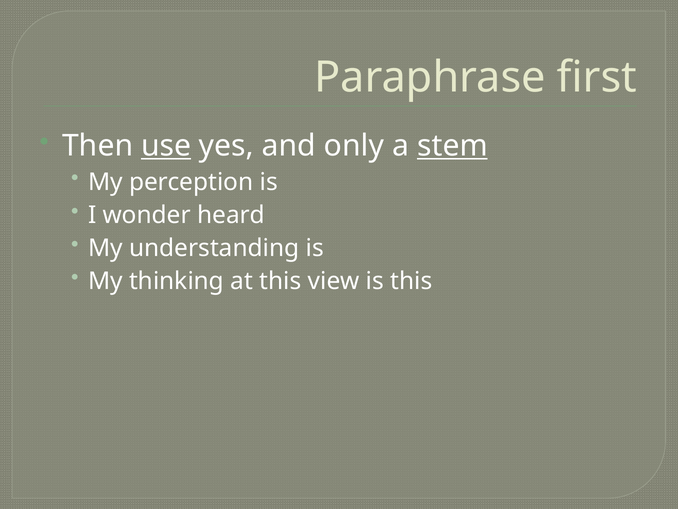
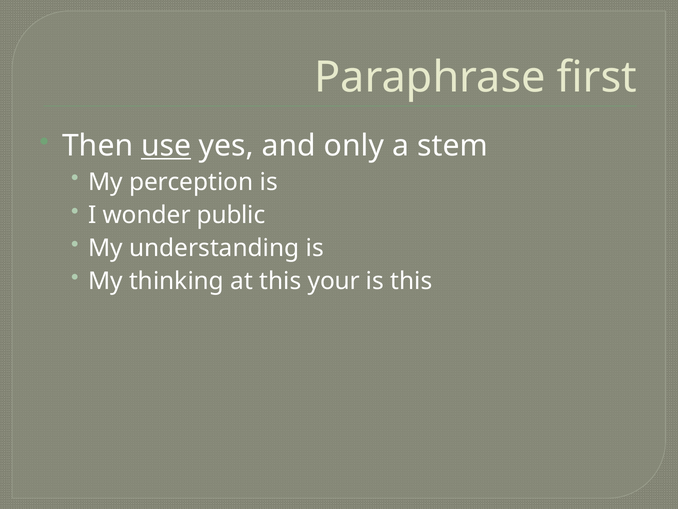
stem underline: present -> none
heard: heard -> public
view: view -> your
